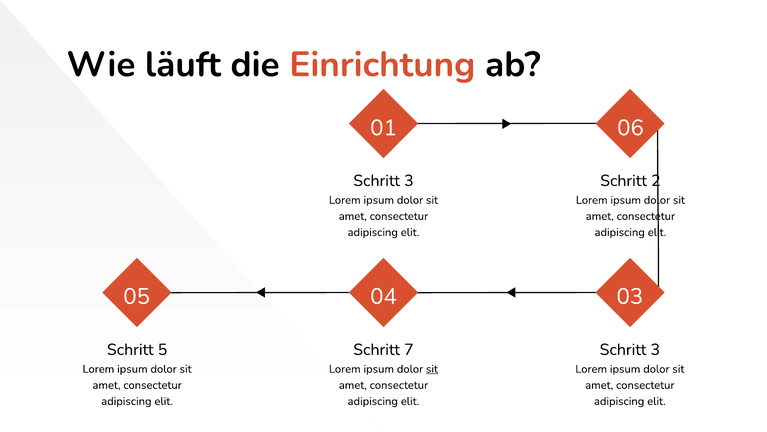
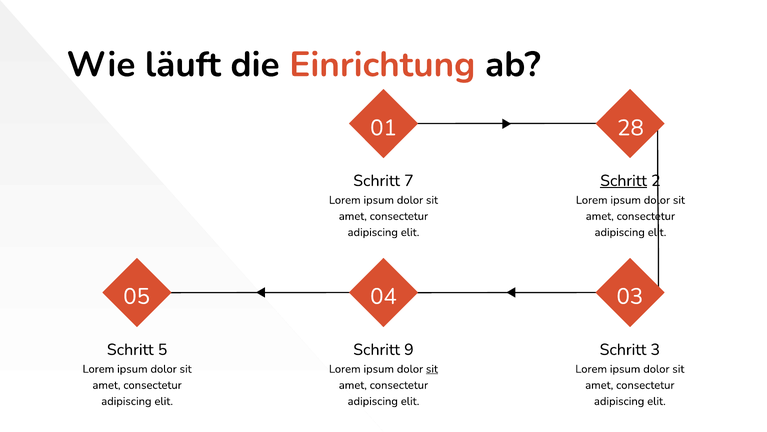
06: 06 -> 28
3 at (409, 180): 3 -> 7
Schritt at (624, 180) underline: none -> present
7: 7 -> 9
